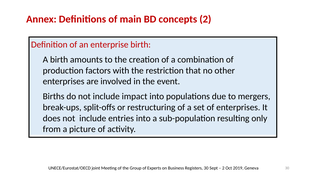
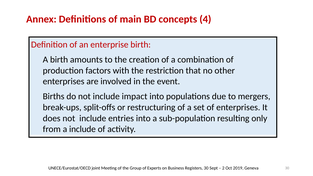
concepts 2: 2 -> 4
a picture: picture -> include
